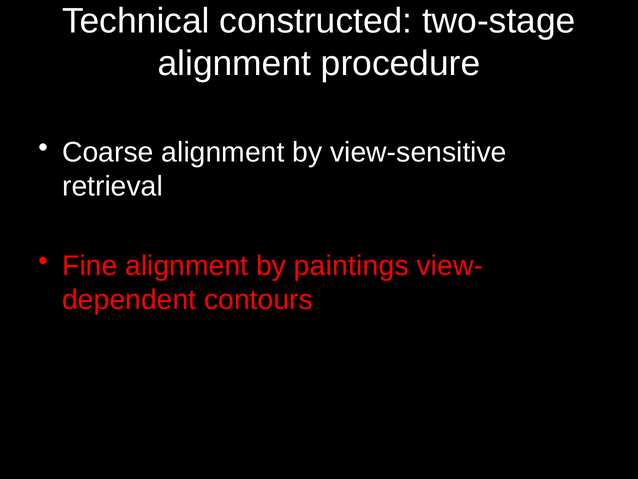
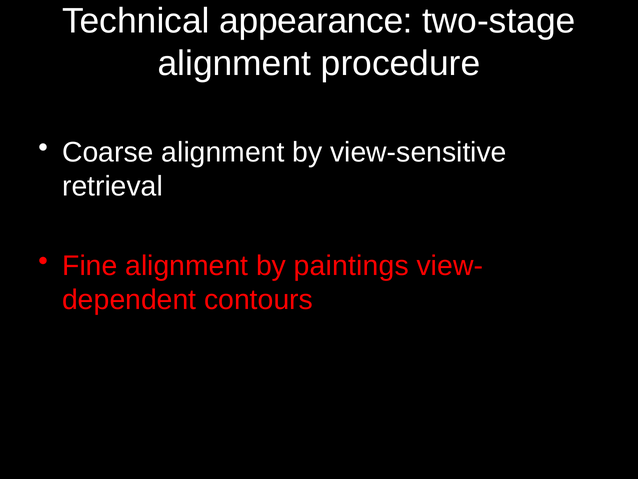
constructed: constructed -> appearance
